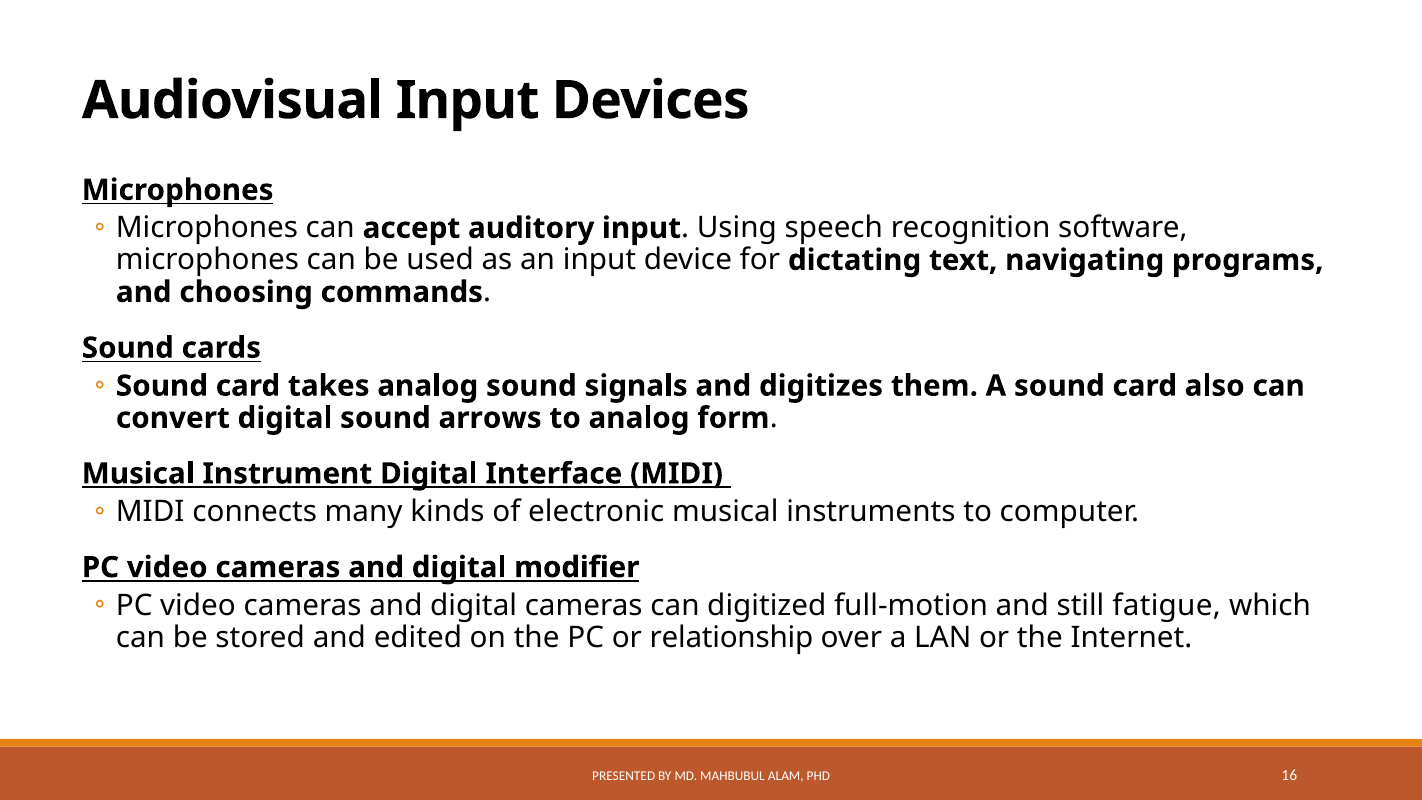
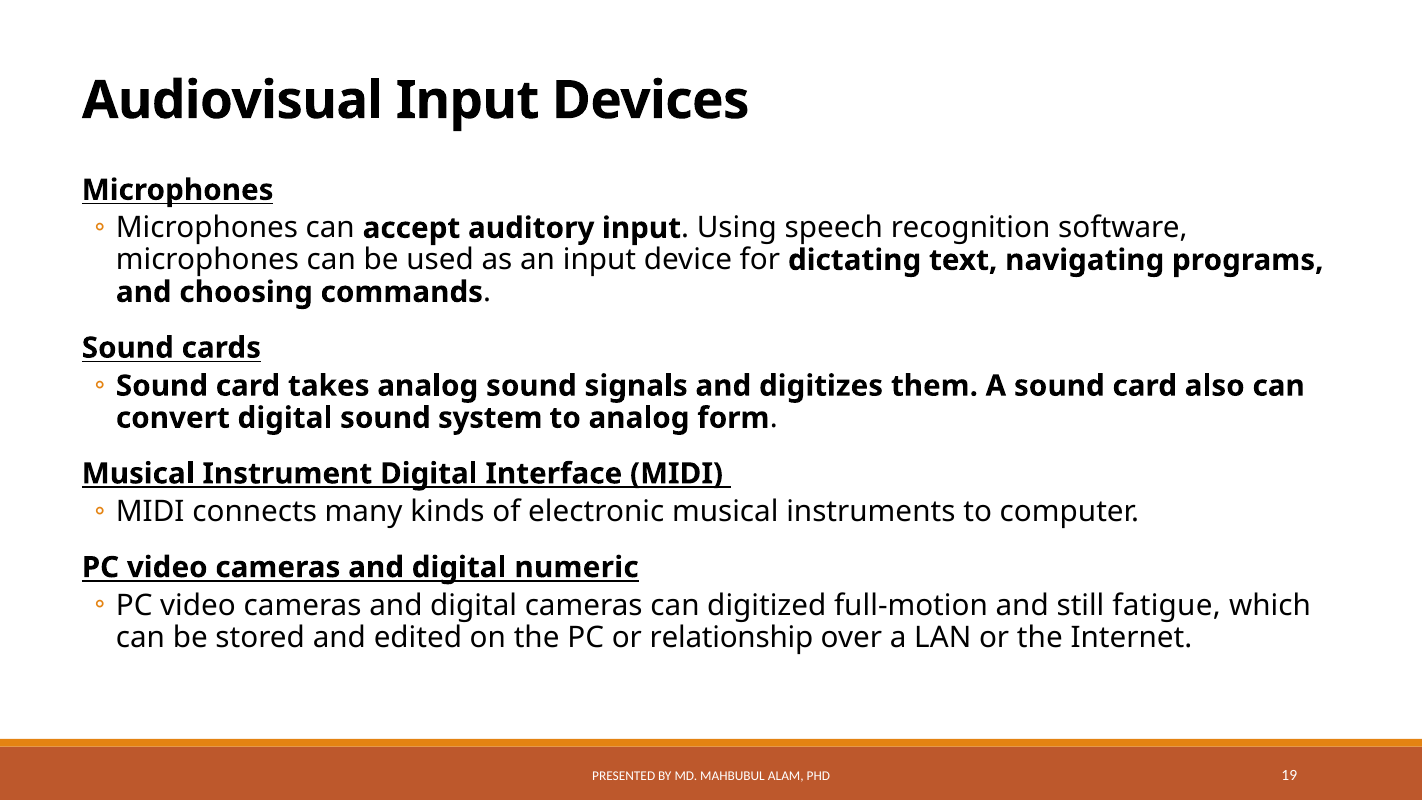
arrows: arrows -> system
modifier: modifier -> numeric
16: 16 -> 19
